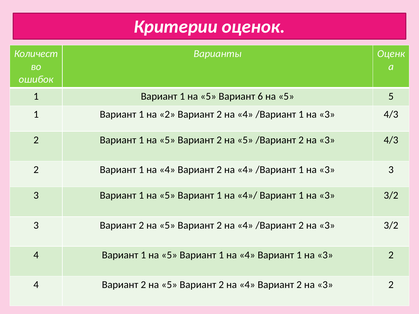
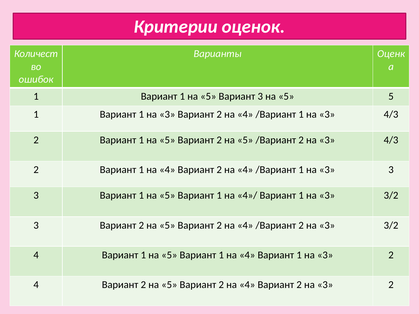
Вариант 6: 6 -> 3
2 at (167, 114): 2 -> 3
